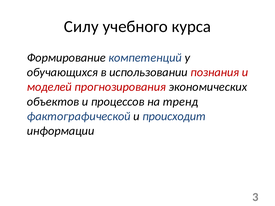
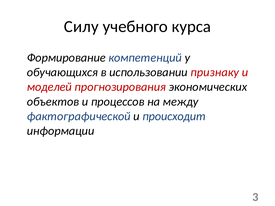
познания: познания -> признаку
тренд: тренд -> между
